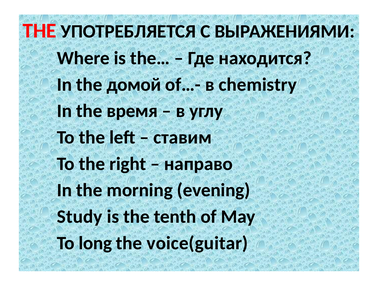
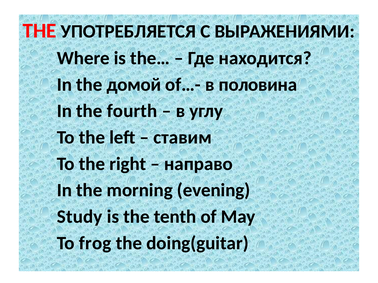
chemistry: chemistry -> половина
время: время -> fourth
long: long -> frog
voice(guitar: voice(guitar -> doing(guitar
